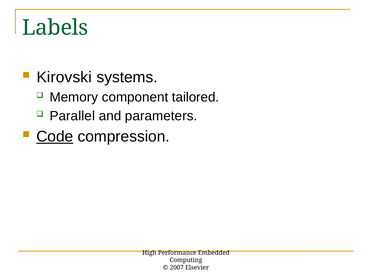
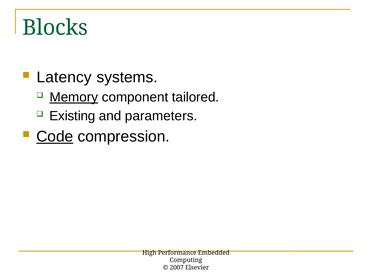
Labels: Labels -> Blocks
Kirovski: Kirovski -> Latency
Memory underline: none -> present
Parallel: Parallel -> Existing
